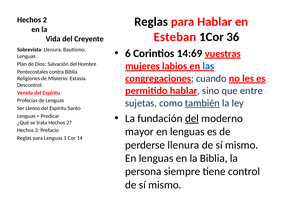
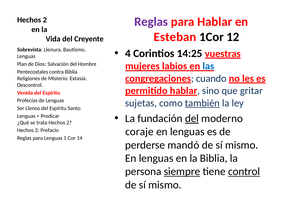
Reglas at (151, 22) colour: black -> purple
36: 36 -> 12
6: 6 -> 4
14:69: 14:69 -> 14:25
entre: entre -> gritar
mayor: mayor -> coraje
perderse llenura: llenura -> mandó
siempre underline: none -> present
control underline: none -> present
